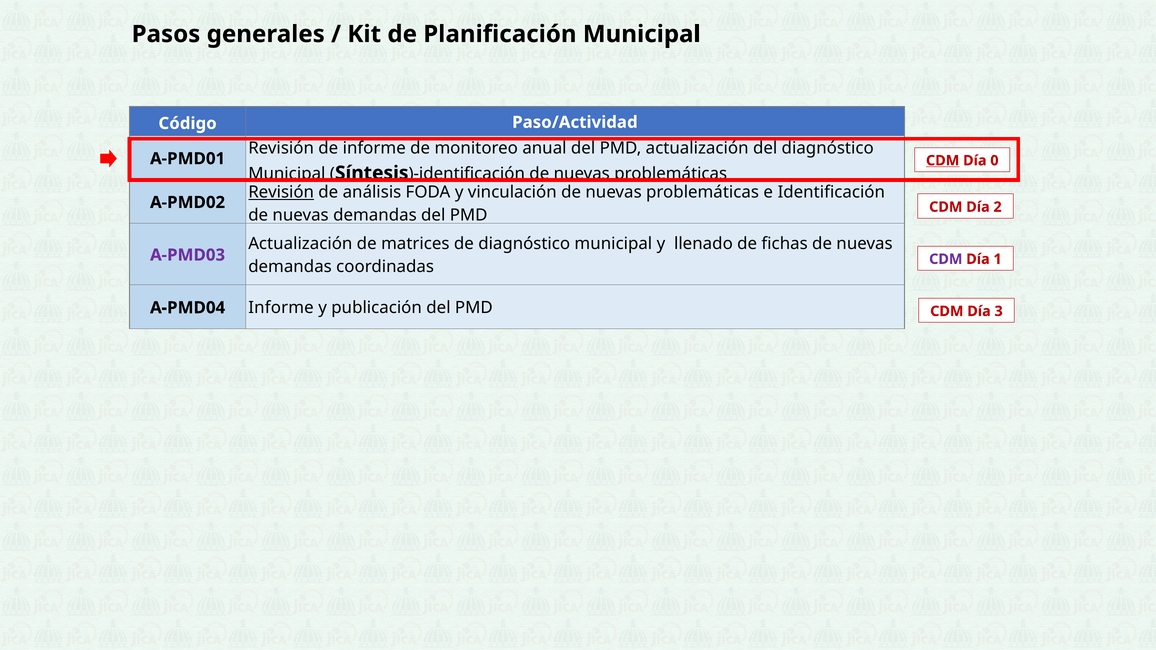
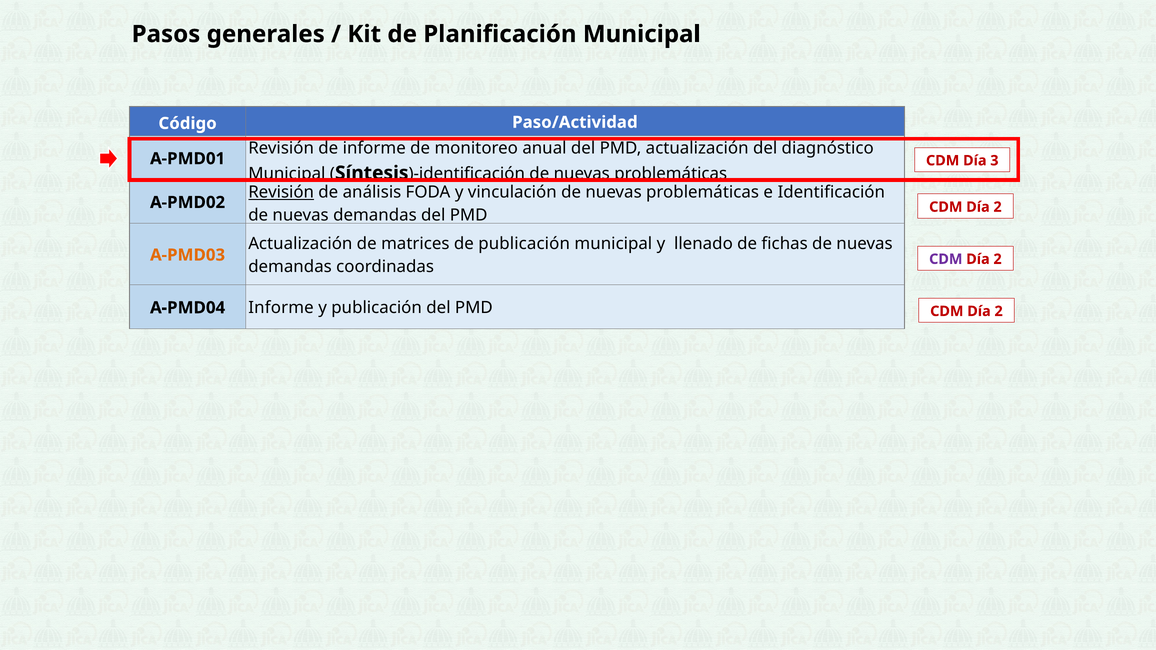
CDM at (943, 161) underline: present -> none
0: 0 -> 3
de diagnóstico: diagnóstico -> publicación
A-PMD03 colour: purple -> orange
1 at (998, 259): 1 -> 2
3 at (999, 311): 3 -> 2
